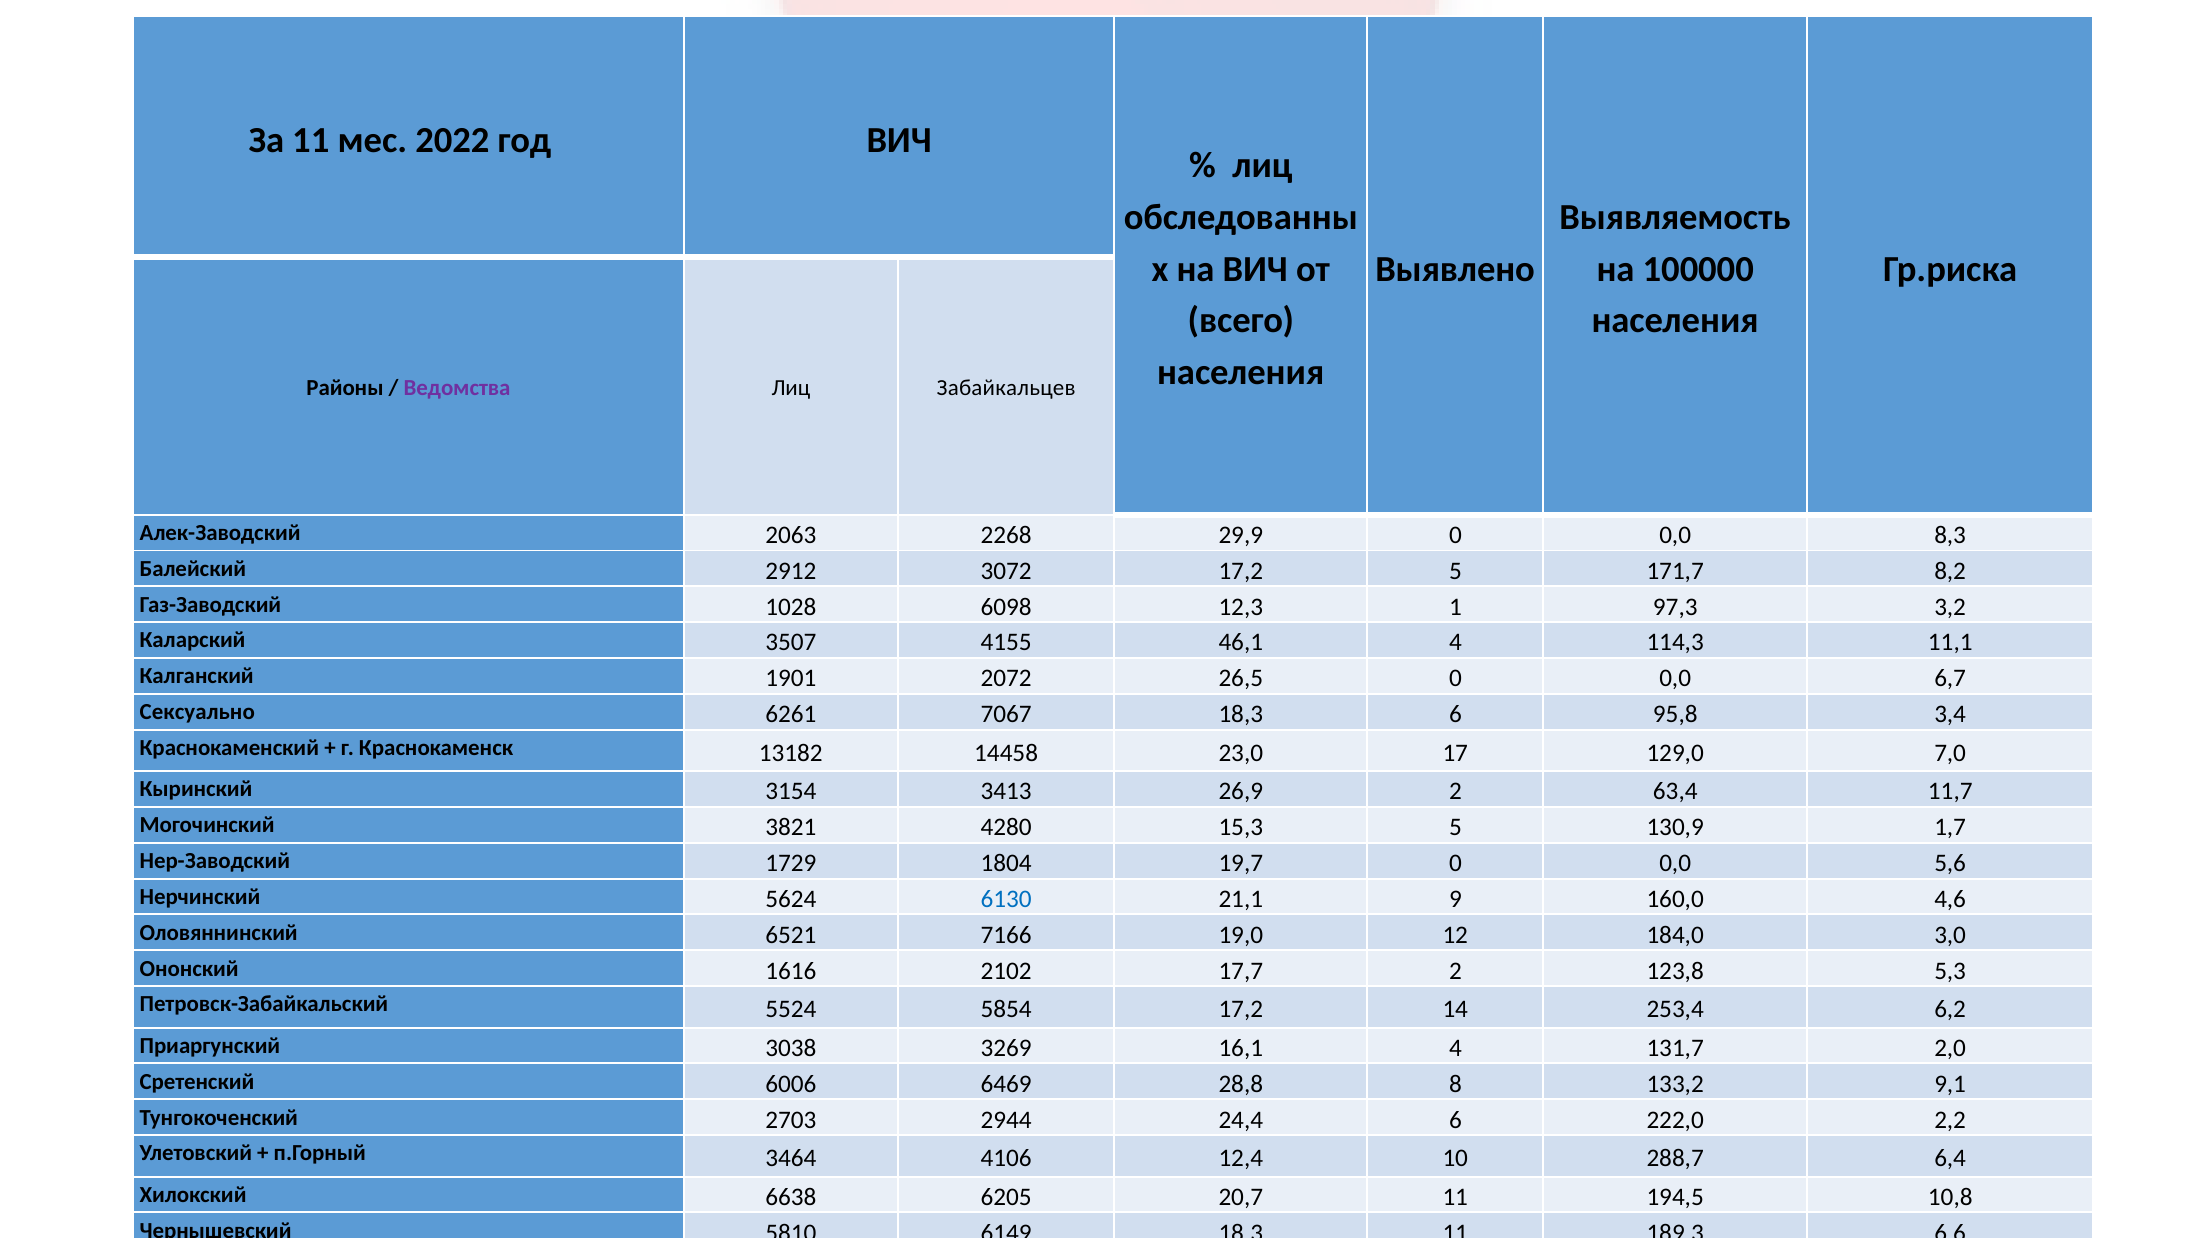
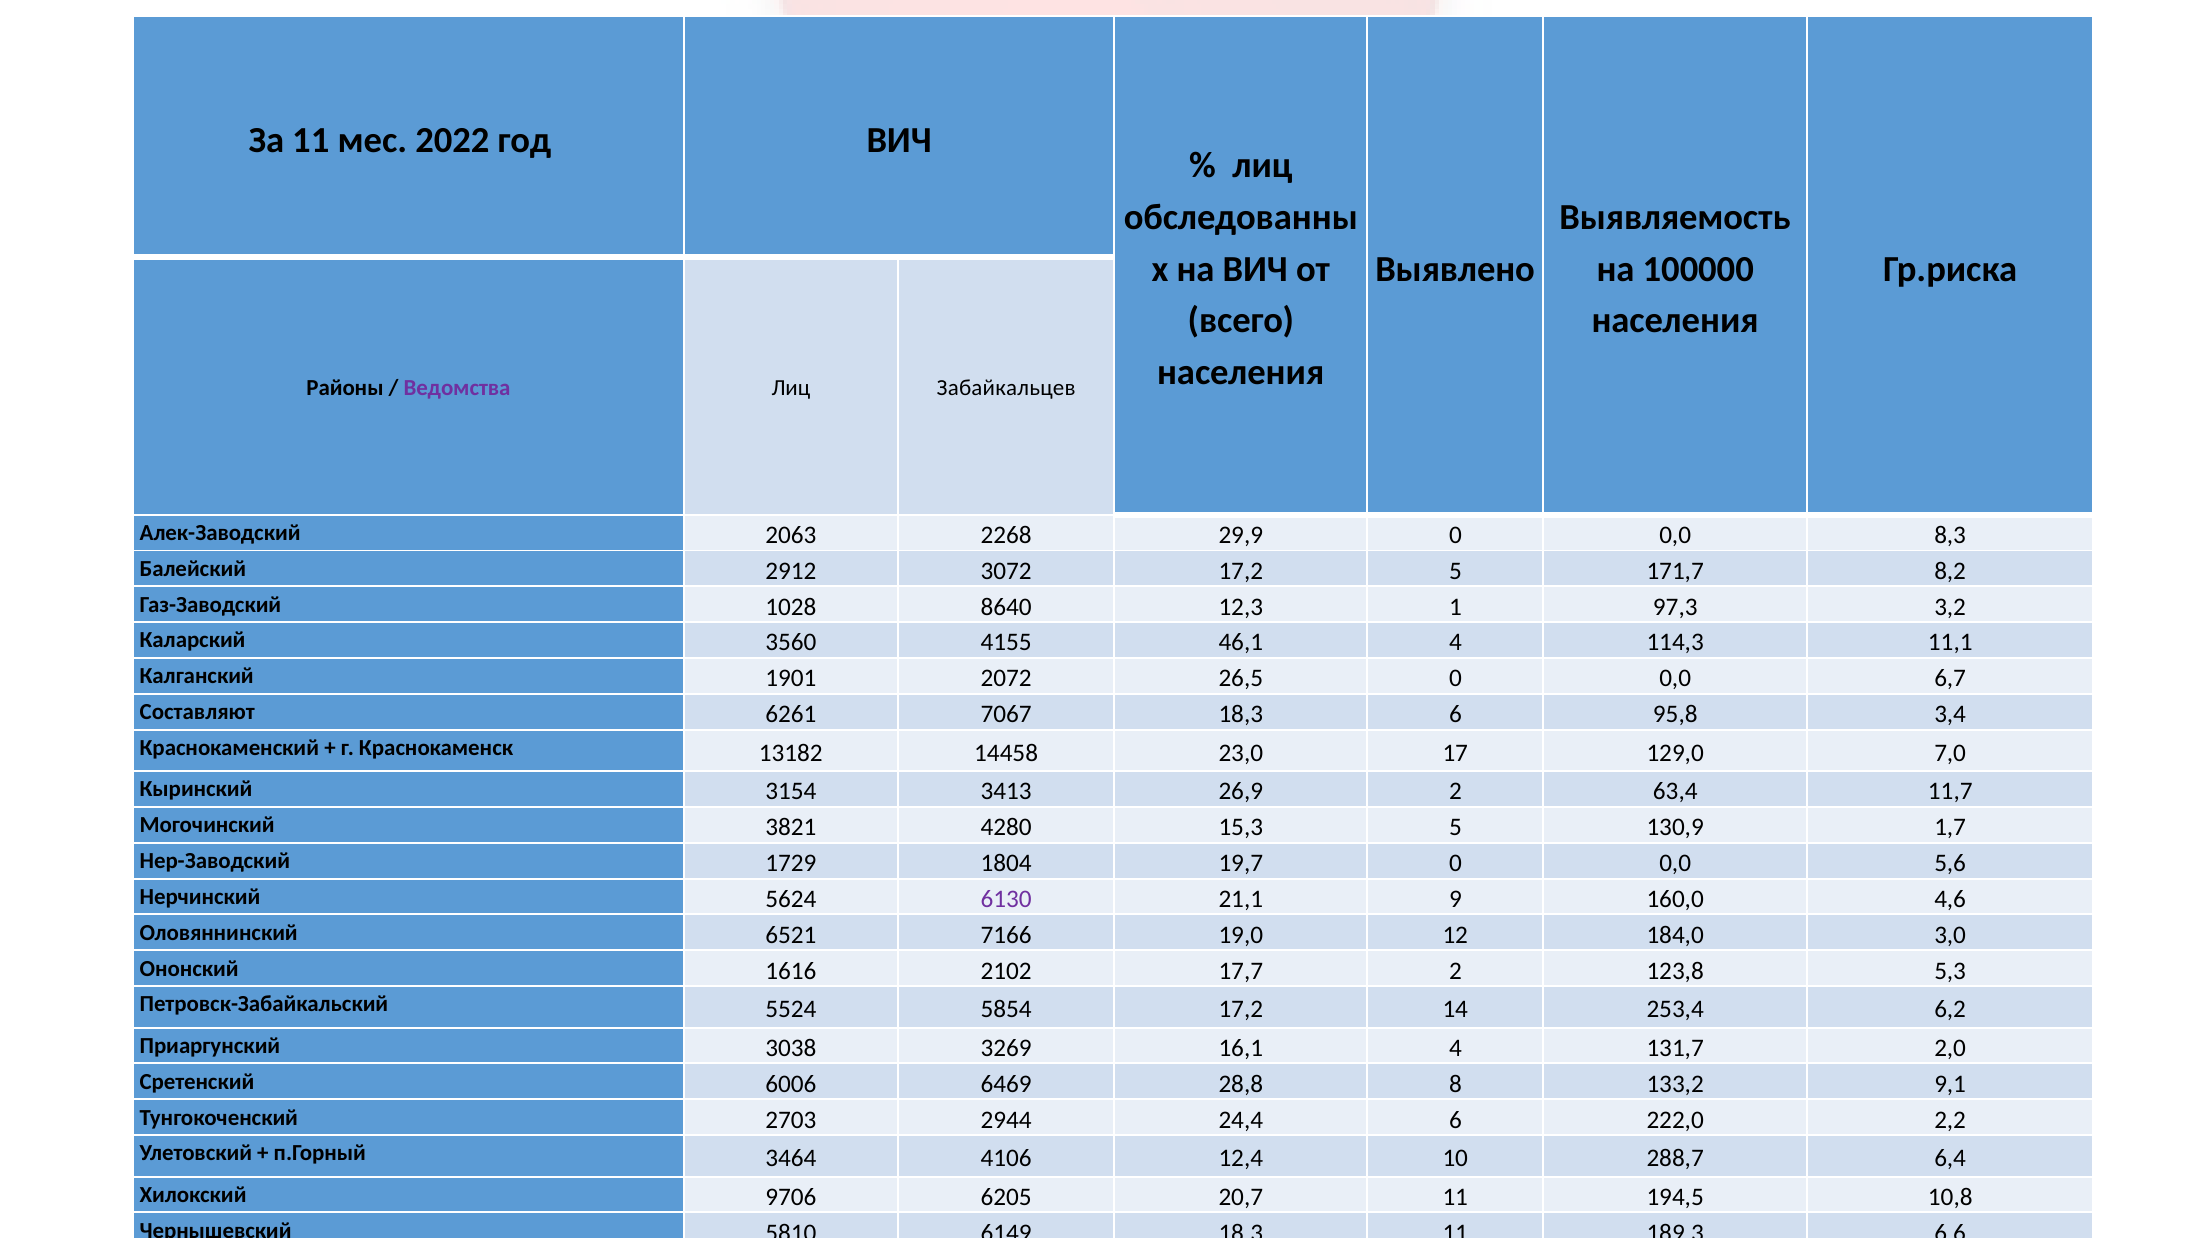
6098: 6098 -> 8640
3507: 3507 -> 3560
Сексуально: Сексуально -> Составляют
6130 colour: blue -> purple
6638: 6638 -> 9706
